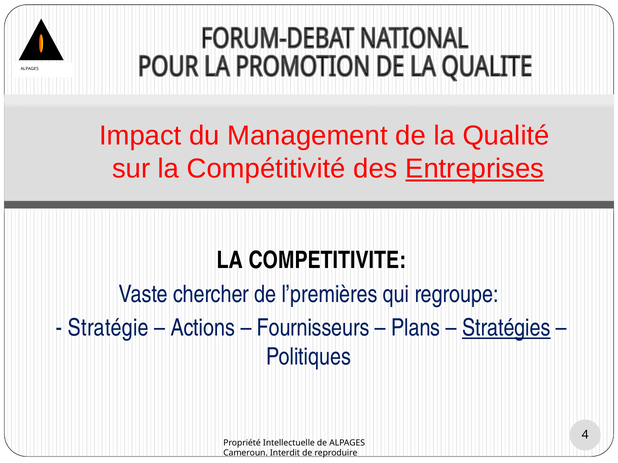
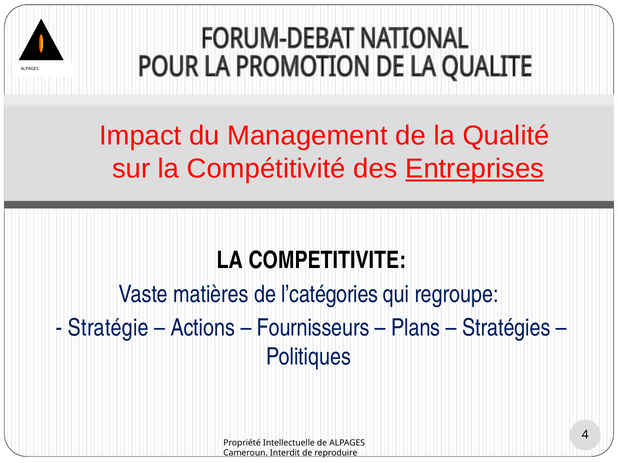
chercher: chercher -> matières
l’premières: l’premières -> l’catégories
Stratégies underline: present -> none
